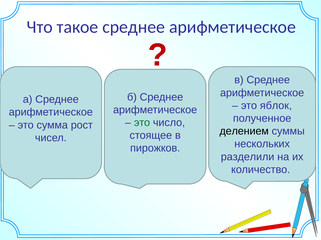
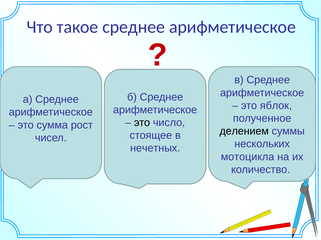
это at (142, 123) colour: green -> black
пирожков: пирожков -> нечетных
разделили: разделили -> мотоцикла
